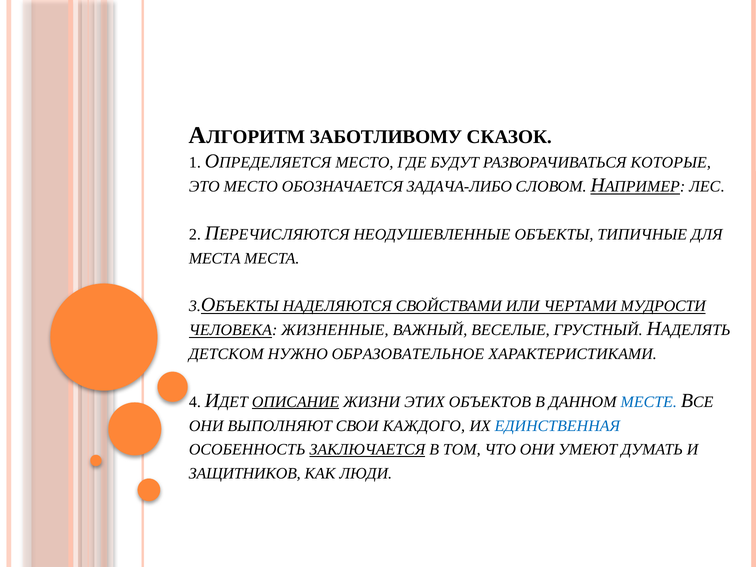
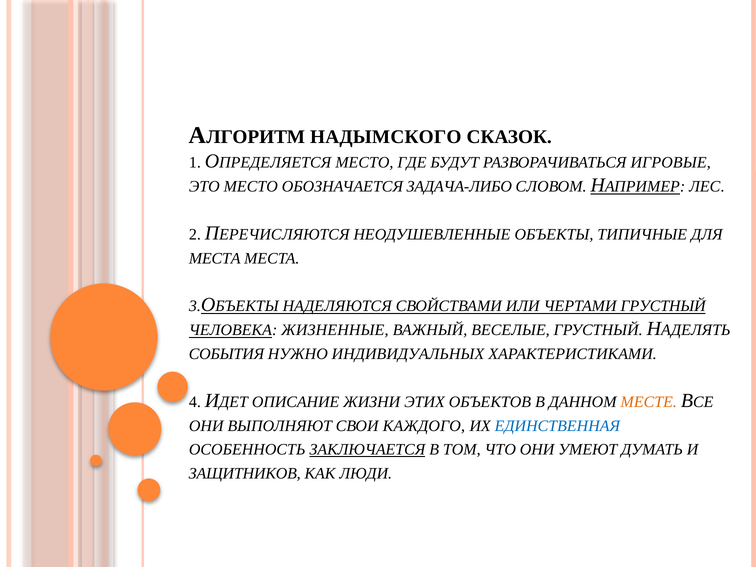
ЗАБОТЛИВОМУ: ЗАБОТЛИВОМУ -> НАДЫМСКОГО
КОТОРЫЕ: КОТОРЫЕ -> ИГРОВЫЕ
ЧЕРТАМИ МУДРОСТИ: МУДРОСТИ -> ГРУСТНЫЙ
ДЕТСКОМ: ДЕТСКОМ -> СОБЫТИЯ
ОБРАЗОВАТЕЛЬНОЕ: ОБРАЗОВАТЕЛЬНОЕ -> ИНДИВИДУАЛЬНЫХ
ОПИСАНИЕ underline: present -> none
МЕСТЕ colour: blue -> orange
